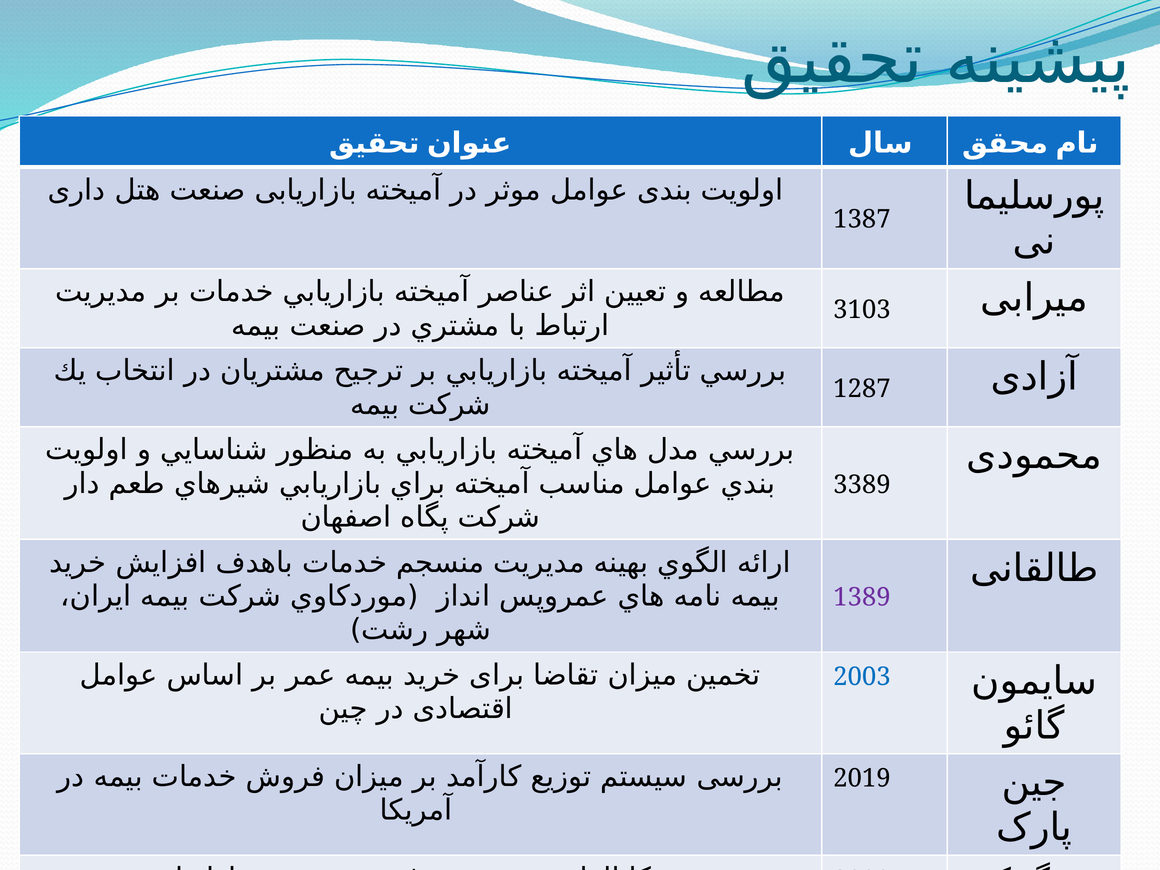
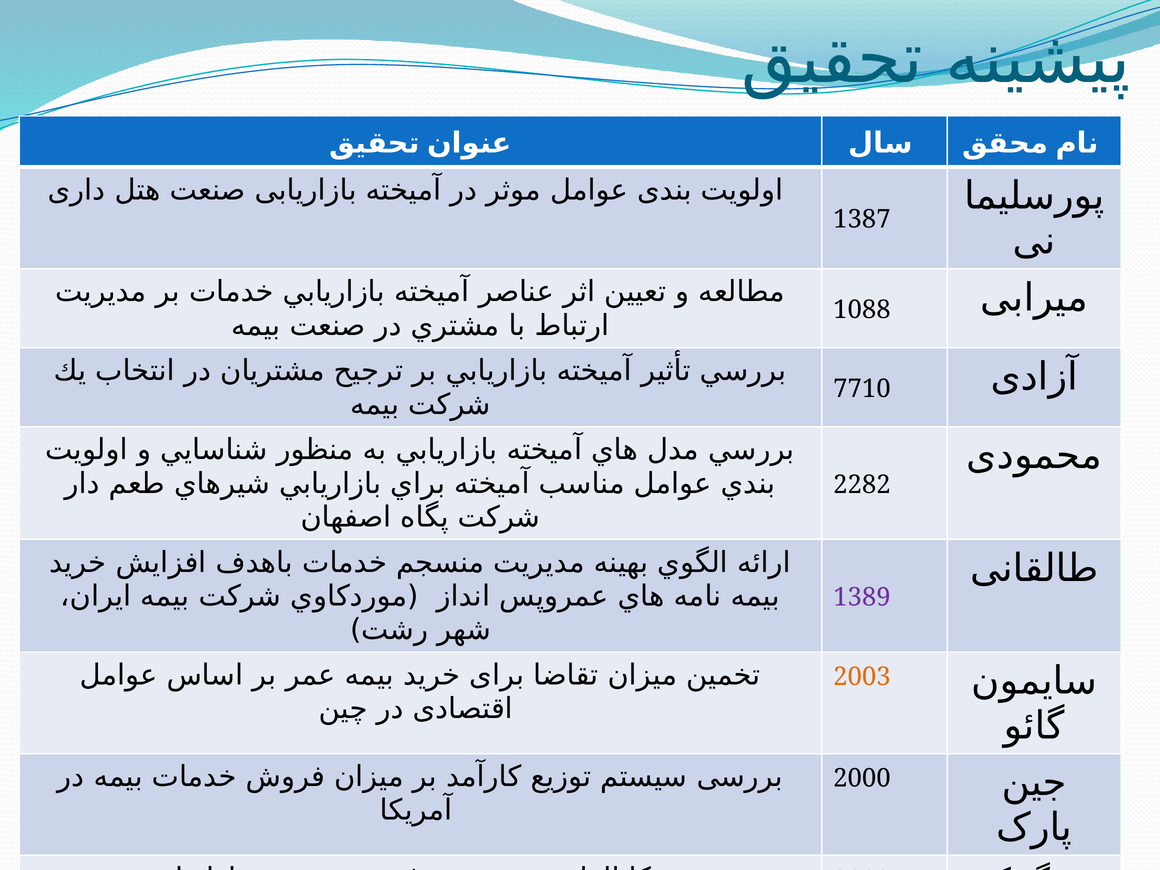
3103: 3103 -> 1088
1287: 1287 -> 7710
3389: 3389 -> 2282
2003 colour: blue -> orange
2019: 2019 -> 2000
